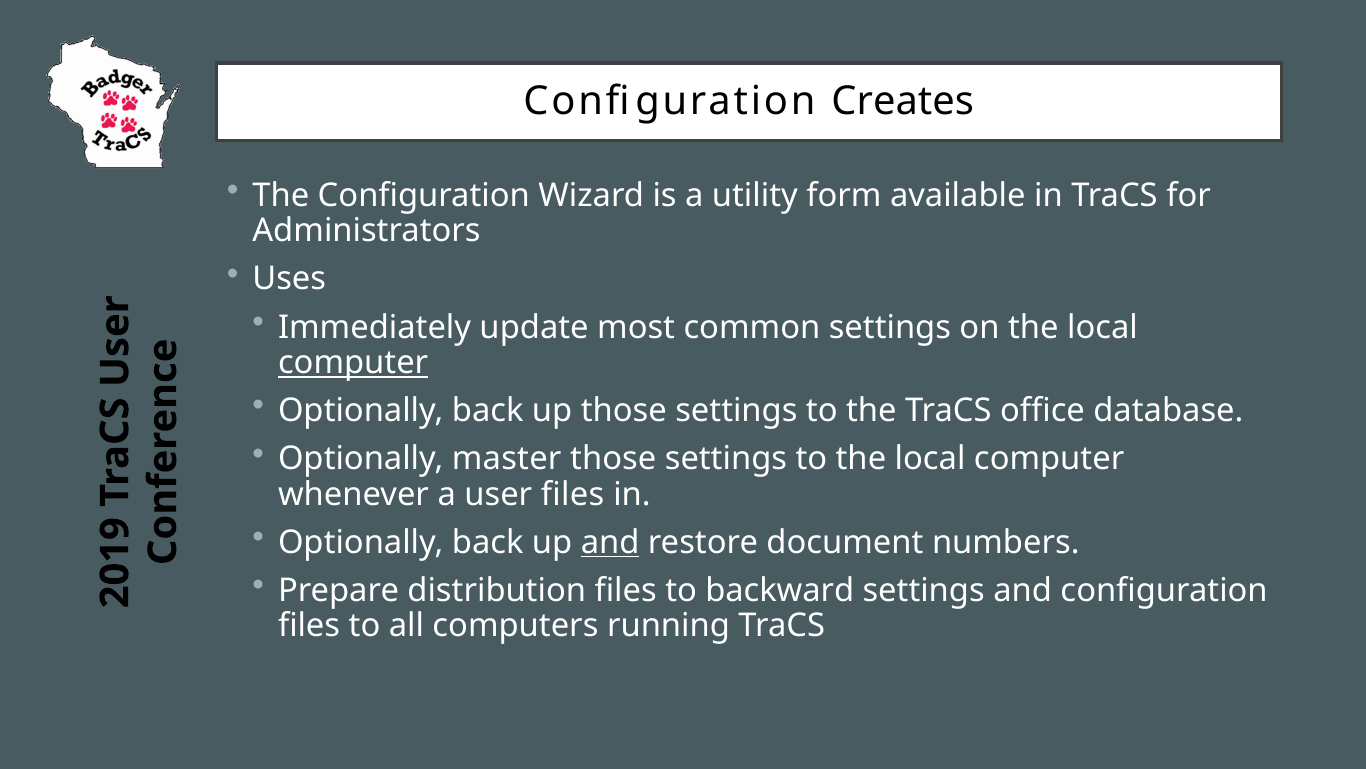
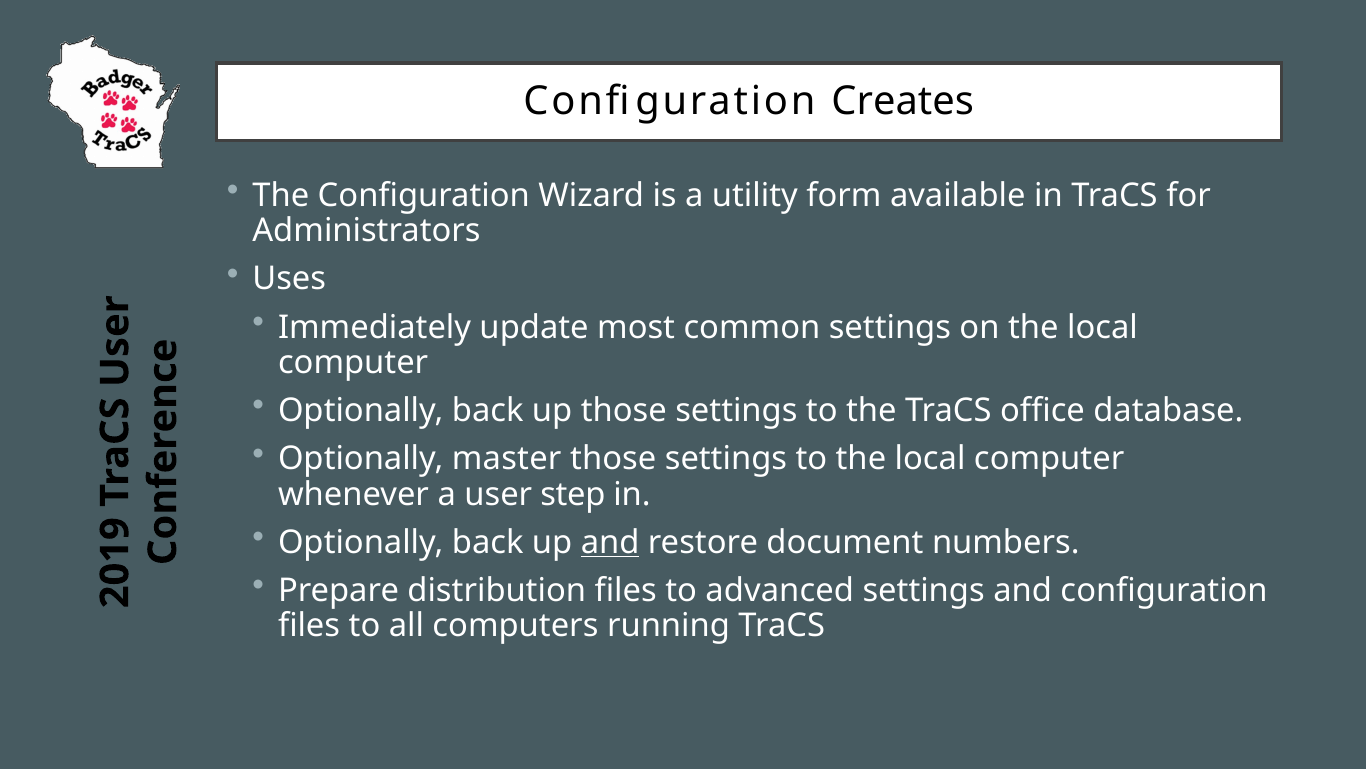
computer at (353, 362) underline: present -> none
user files: files -> step
backward: backward -> advanced
